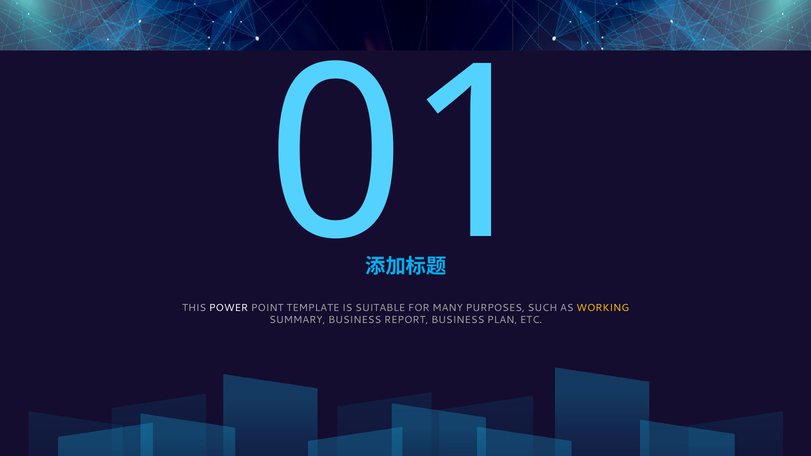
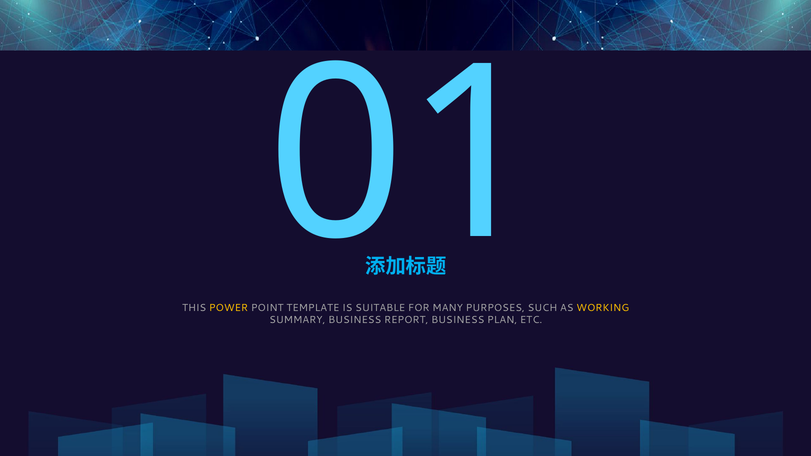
POWER colour: white -> yellow
